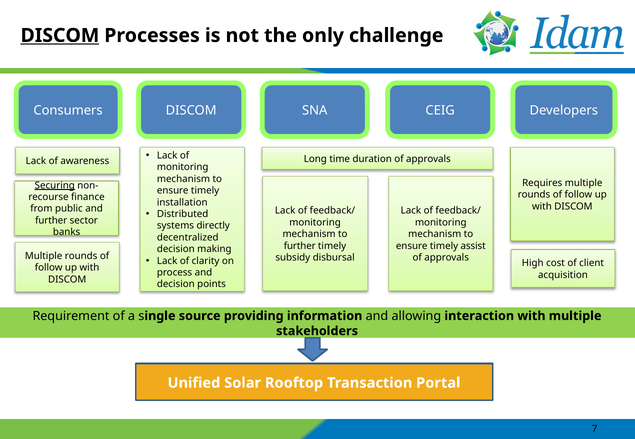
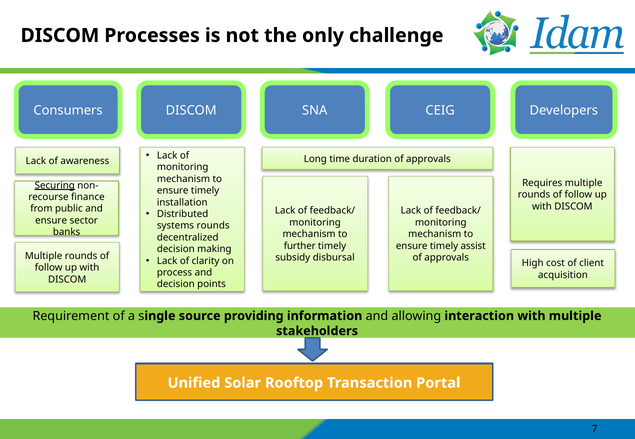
DISCOM at (60, 36) underline: present -> none
further at (51, 221): further -> ensure
systems directly: directly -> rounds
